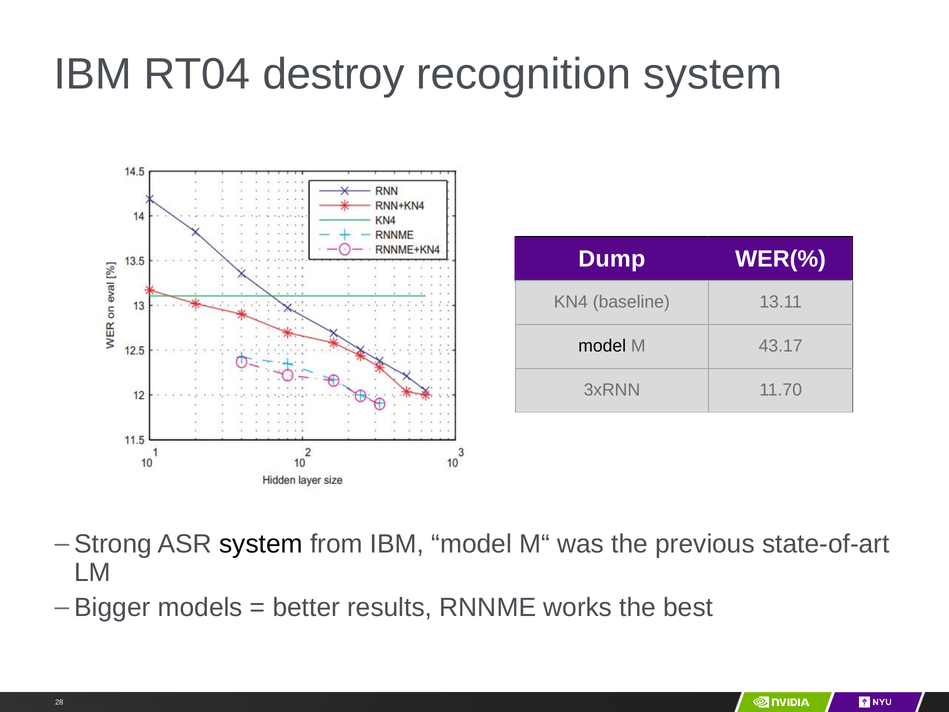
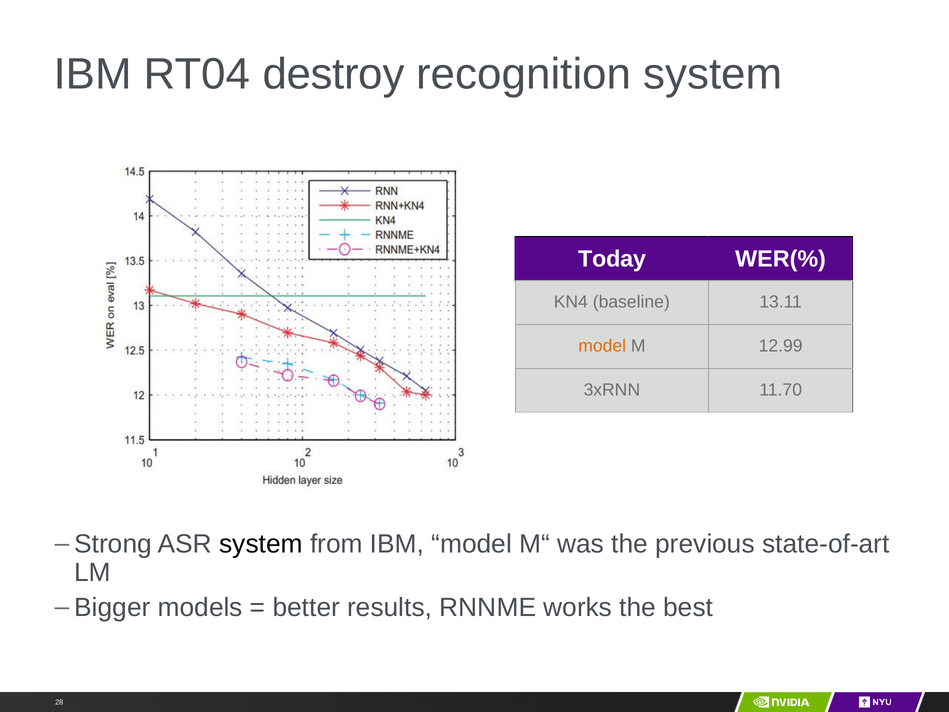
Dump: Dump -> Today
model at (602, 346) colour: black -> orange
43.17: 43.17 -> 12.99
